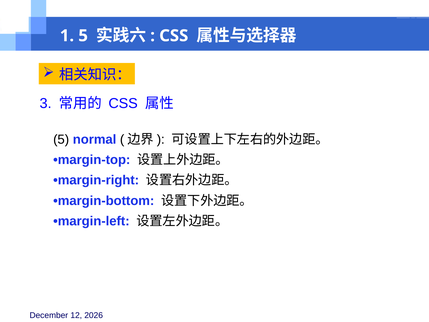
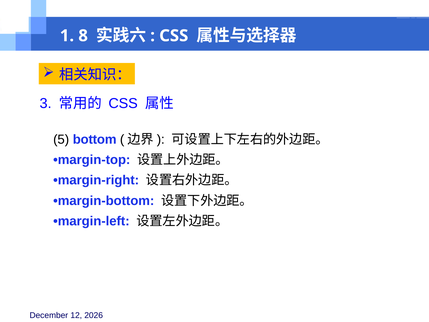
1 5: 5 -> 8
normal: normal -> bottom
